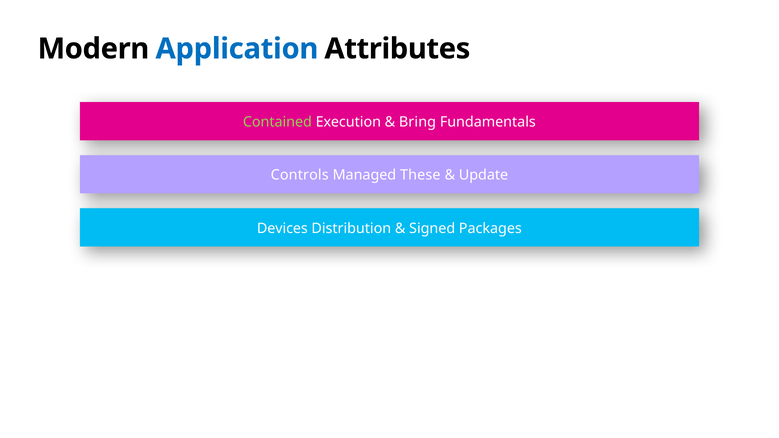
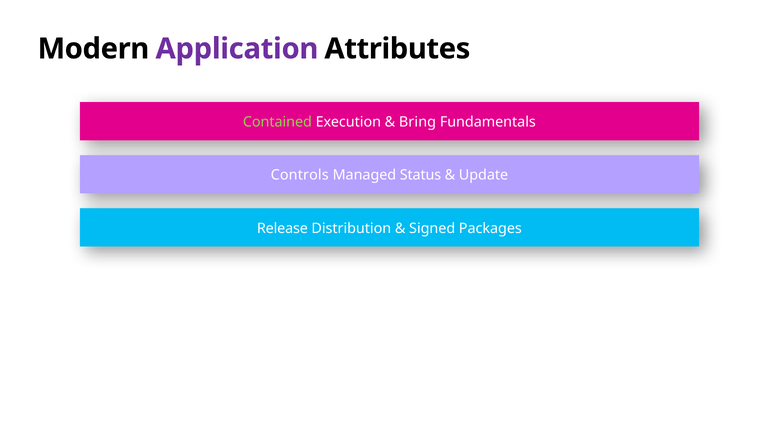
Application colour: blue -> purple
These: These -> Status
Devices: Devices -> Release
